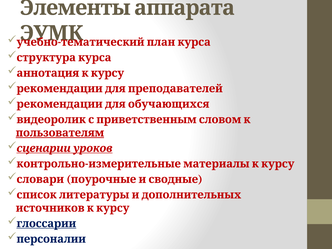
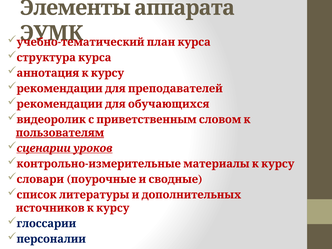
глоссарии underline: present -> none
